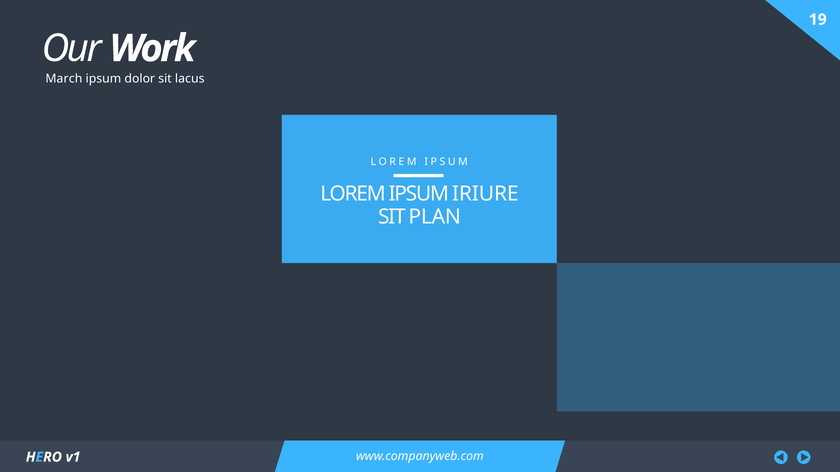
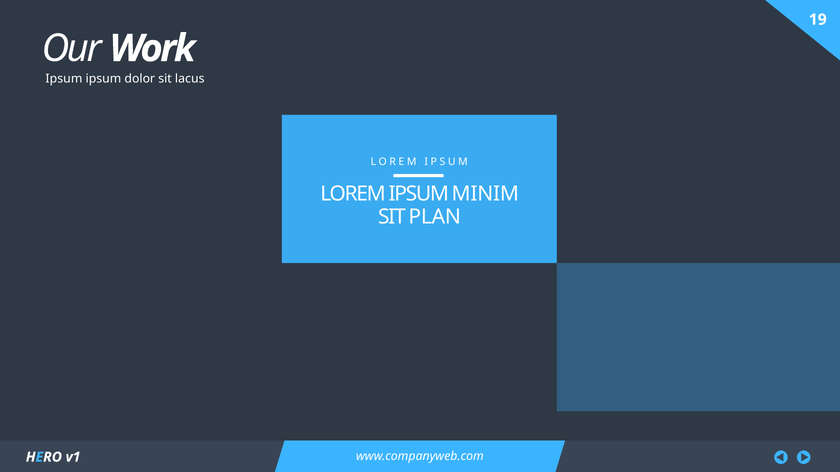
March at (64, 79): March -> Ipsum
IRIURE: IRIURE -> MINIM
